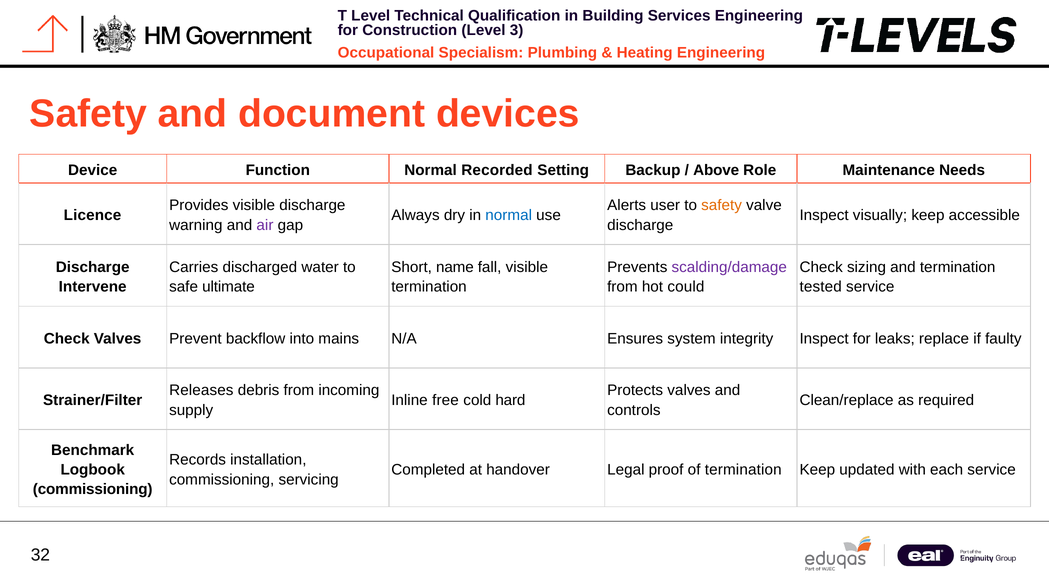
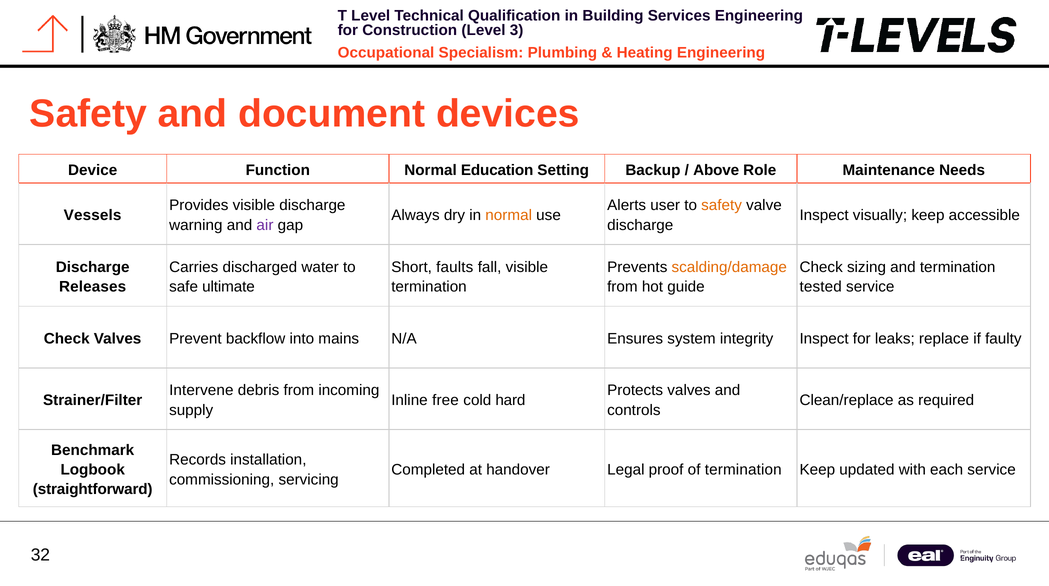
Recorded: Recorded -> Education
Licence: Licence -> Vessels
normal at (509, 215) colour: blue -> orange
name: name -> faults
scalding/damage colour: purple -> orange
Intervene: Intervene -> Releases
could: could -> guide
Releases: Releases -> Intervene
commissioning at (93, 490): commissioning -> straightforward
